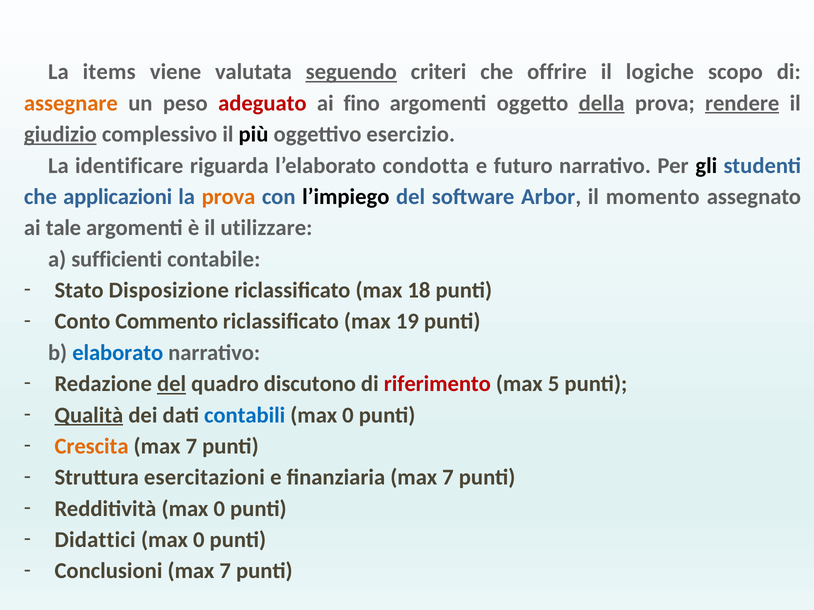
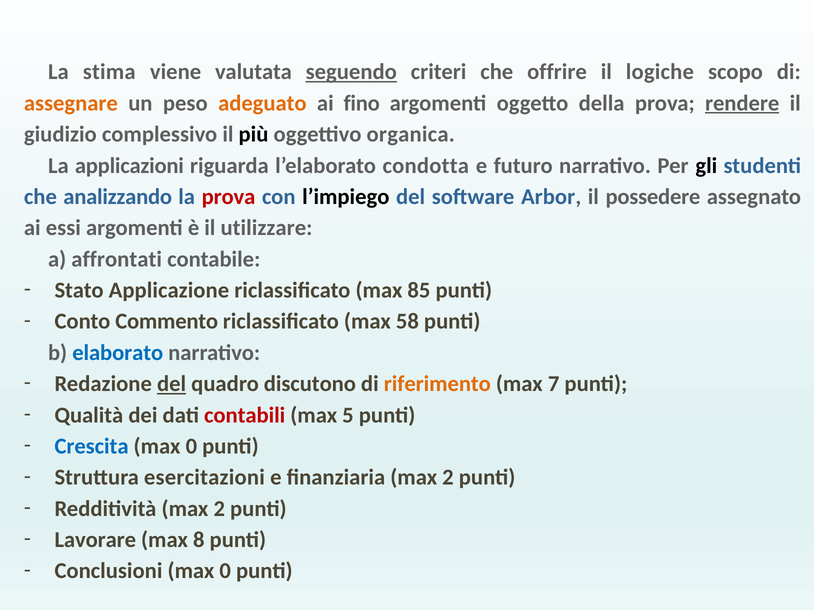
items: items -> stima
adeguato colour: red -> orange
della underline: present -> none
giudizio underline: present -> none
esercizio: esercizio -> organica
identificare: identificare -> applicazioni
applicazioni: applicazioni -> analizzando
prova at (228, 197) colour: orange -> red
momento: momento -> possedere
tale: tale -> essi
sufficienti: sufficienti -> affrontati
Disposizione: Disposizione -> Applicazione
18: 18 -> 85
19: 19 -> 58
riferimento colour: red -> orange
5: 5 -> 7
Qualità underline: present -> none
contabili colour: blue -> red
0 at (348, 415): 0 -> 5
Crescita colour: orange -> blue
7 at (191, 447): 7 -> 0
finanziaria max 7: 7 -> 2
Redditività max 0: 0 -> 2
Didattici: Didattici -> Lavorare
0 at (199, 540): 0 -> 8
Conclusioni max 7: 7 -> 0
